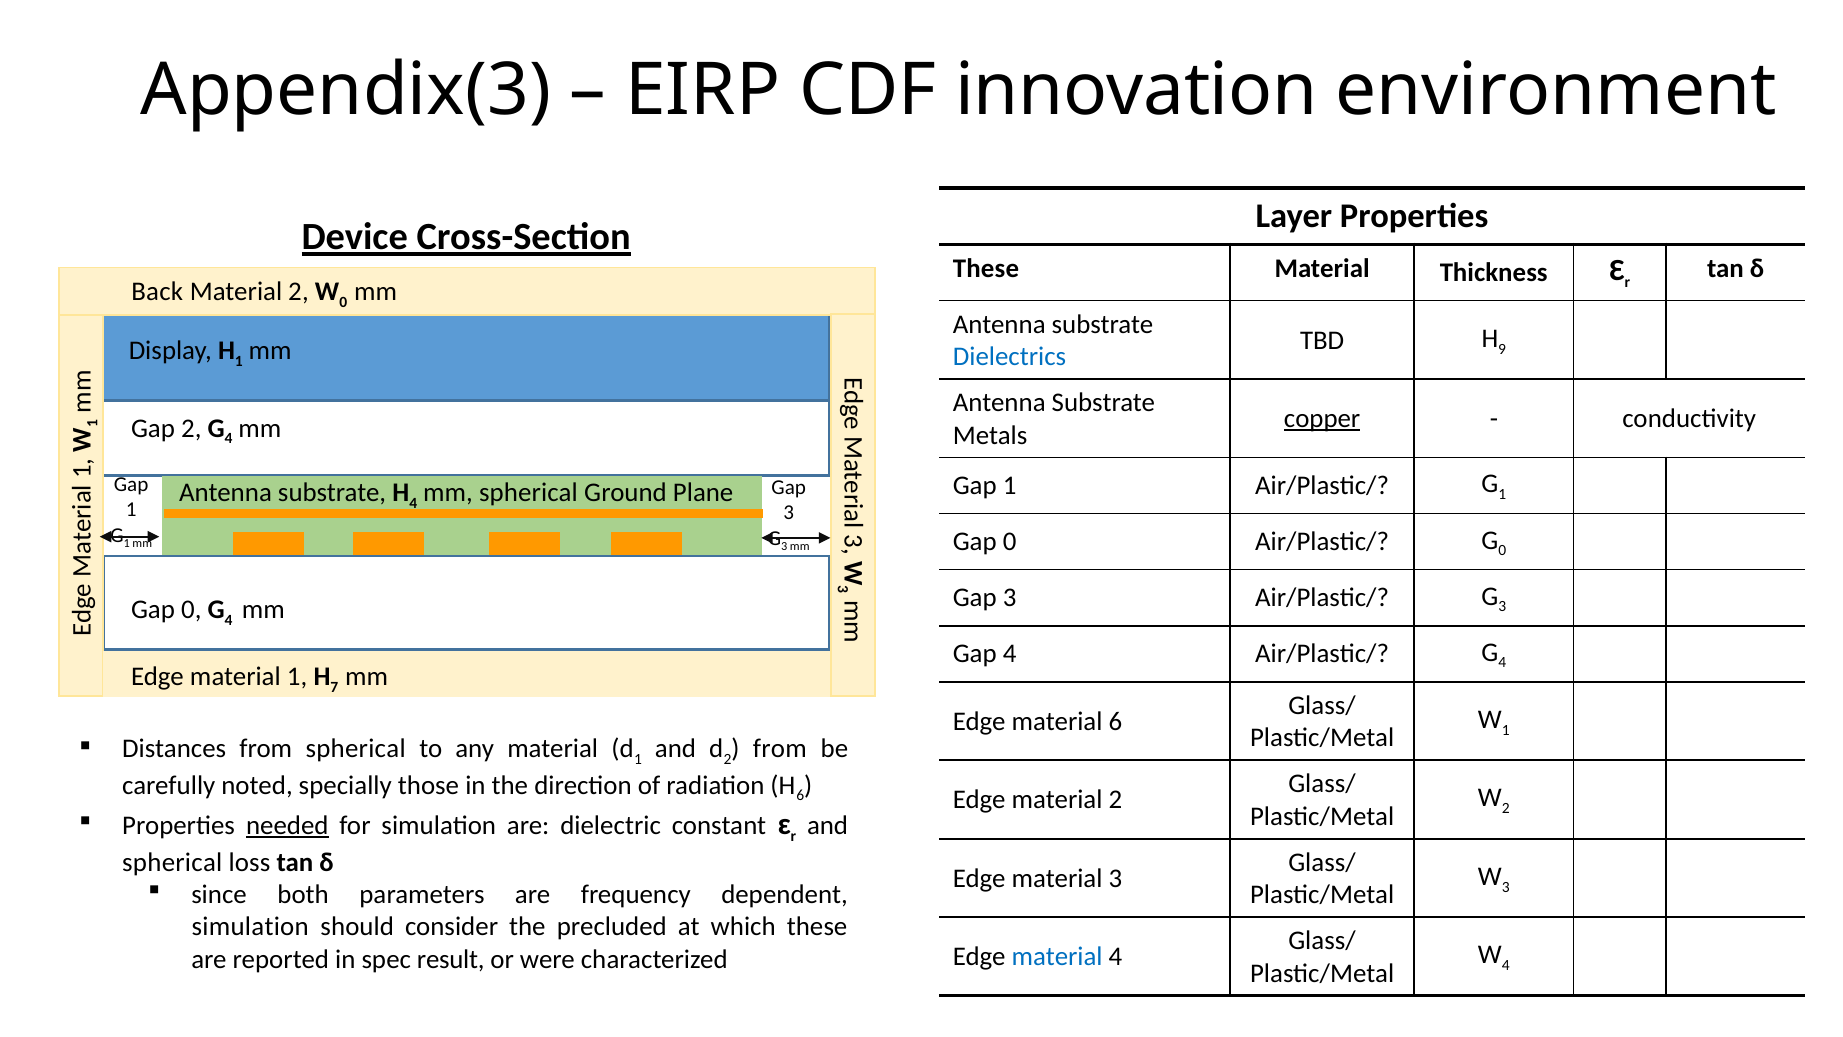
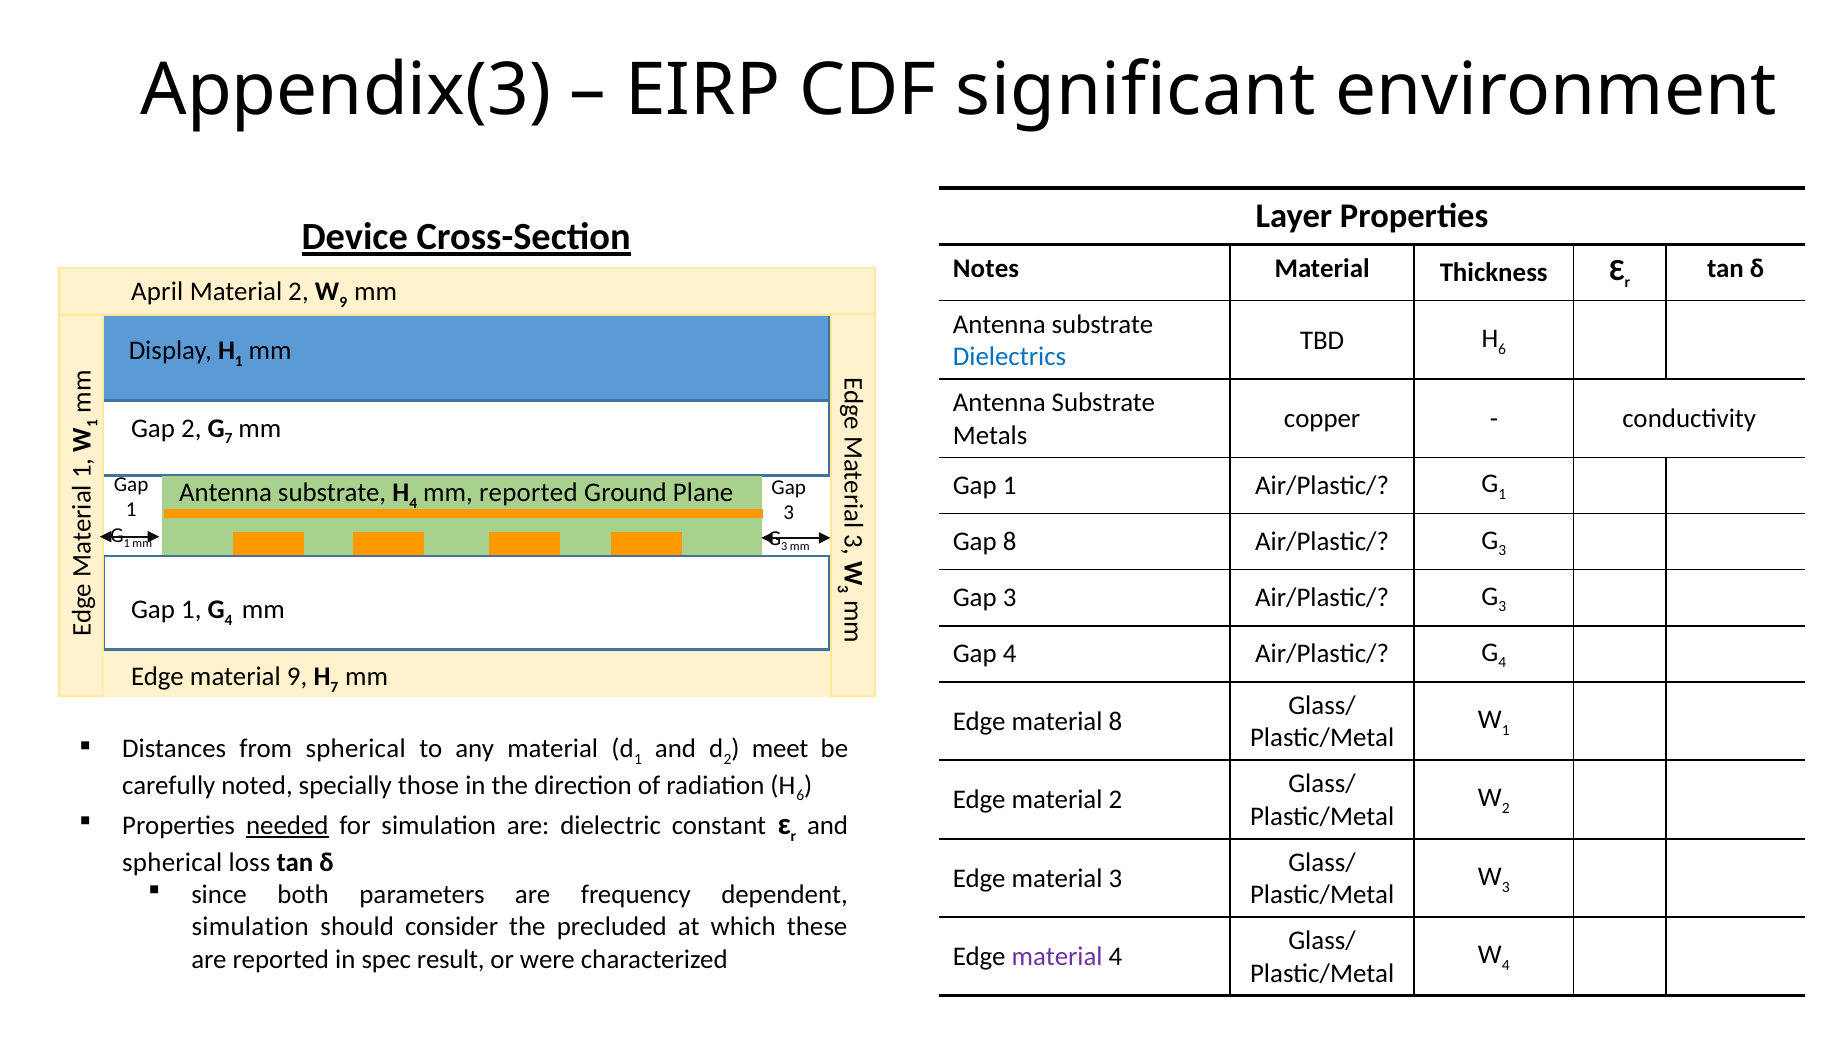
innovation: innovation -> significant
These at (986, 268): These -> Notes
Back: Back -> April
0 at (343, 302): 0 -> 9
9 at (1502, 349): 9 -> 6
copper underline: present -> none
4 at (229, 438): 4 -> 7
mm spherical: spherical -> reported
0 at (1010, 542): 0 -> 8
0 at (1502, 550): 0 -> 3
0 at (191, 610): 0 -> 1
material 1: 1 -> 9
material 6: 6 -> 8
from at (780, 748): from -> meet
material at (1057, 956) colour: blue -> purple
